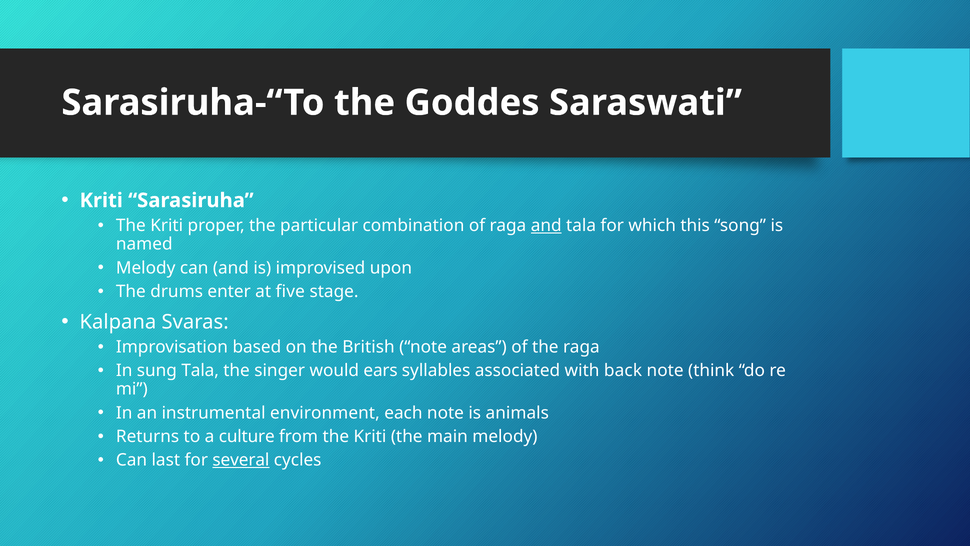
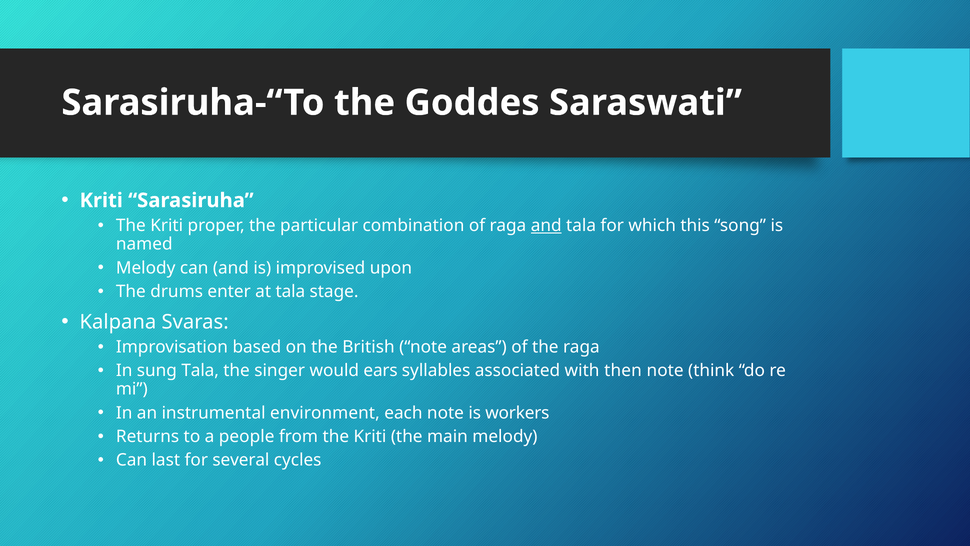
at five: five -> tala
back: back -> then
animals: animals -> workers
culture: culture -> people
several underline: present -> none
